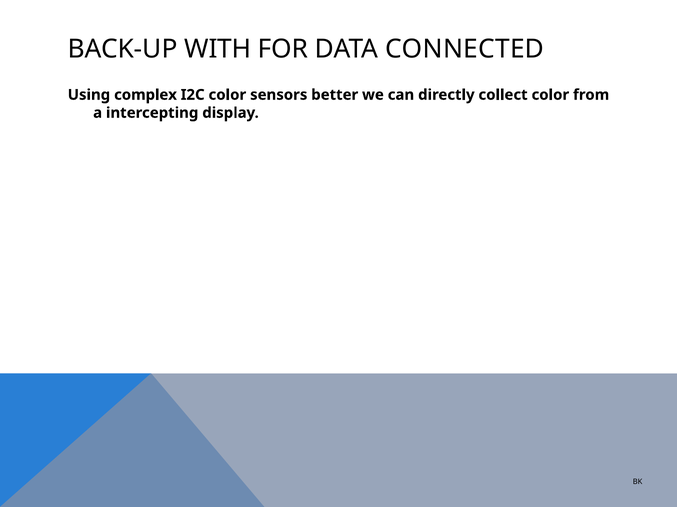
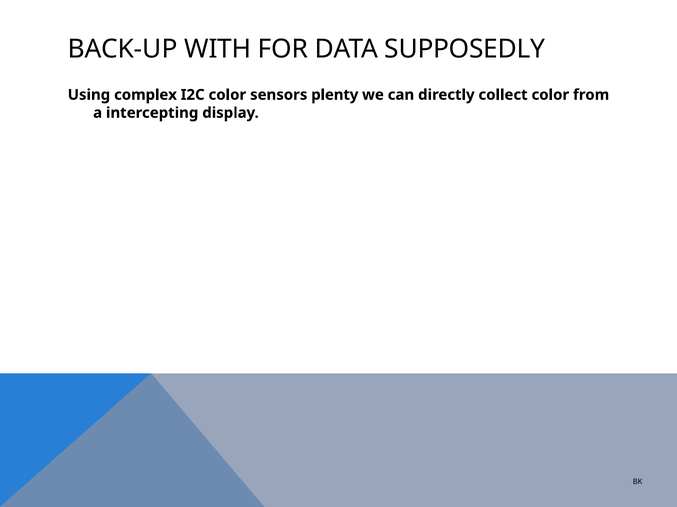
CONNECTED: CONNECTED -> SUPPOSEDLY
better: better -> plenty
